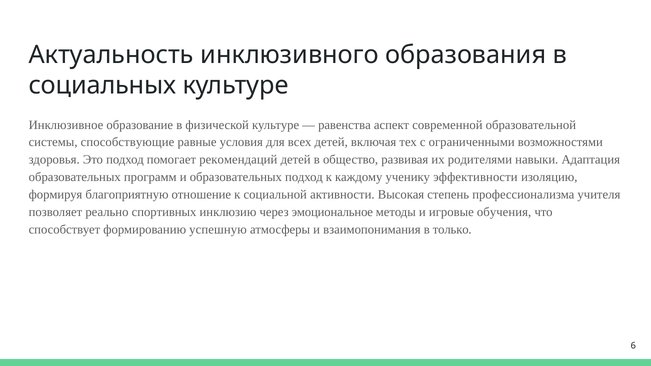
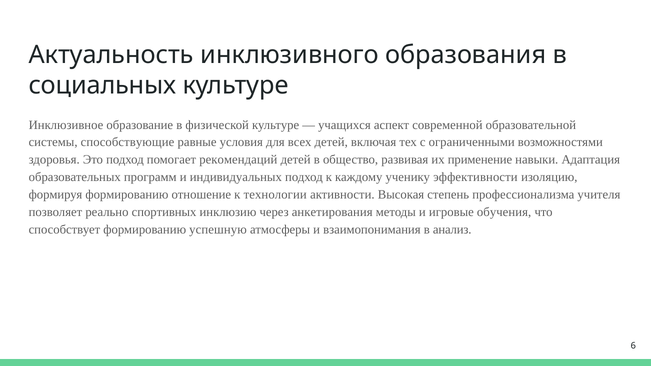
равенства: равенства -> учащихся
родителями: родителями -> применение
и образовательных: образовательных -> индивидуальных
формируя благоприятную: благоприятную -> формированию
социальной: социальной -> технологии
эмоциональное: эмоциональное -> анкетирования
только: только -> анализ
